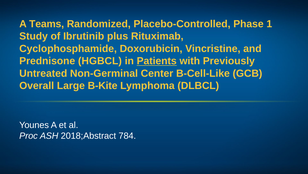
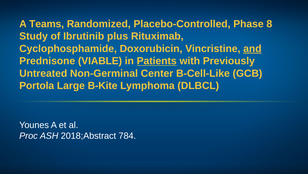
1: 1 -> 8
and underline: none -> present
HGBCL: HGBCL -> VIABLE
Overall: Overall -> Portola
